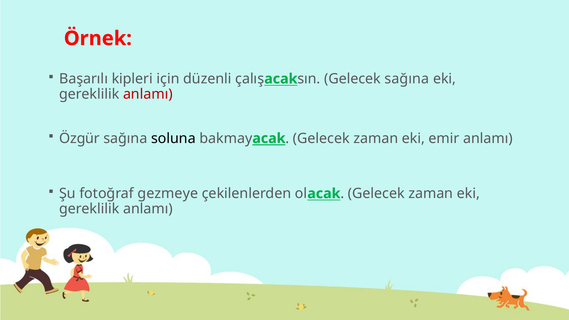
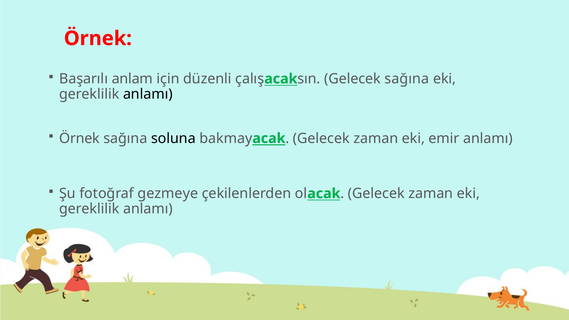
kipleri: kipleri -> anlam
anlamı at (148, 94) colour: red -> black
Özgür at (79, 138): Özgür -> Örnek
